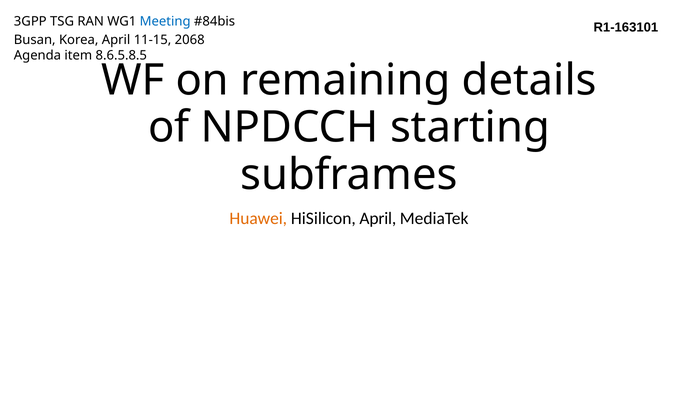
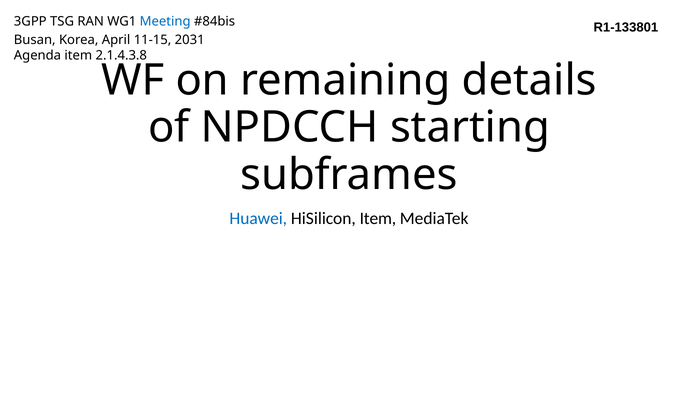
R1-163101: R1-163101 -> R1-133801
2068: 2068 -> 2031
8.6.5.8.5: 8.6.5.8.5 -> 2.1.4.3.8
Huawei colour: orange -> blue
HiSilicon April: April -> Item
